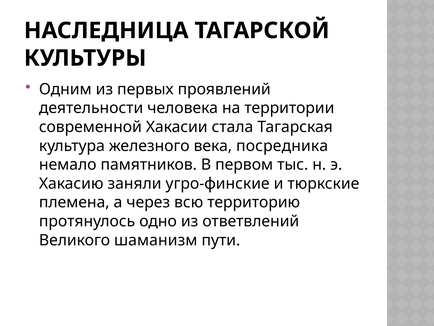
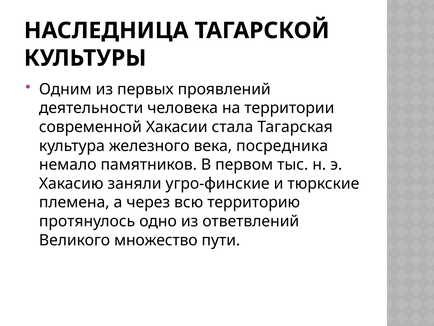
шаманизм: шаманизм -> множество
